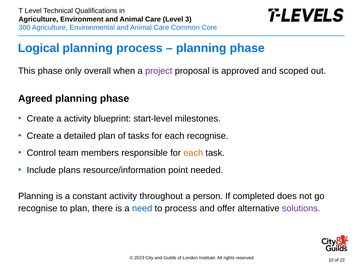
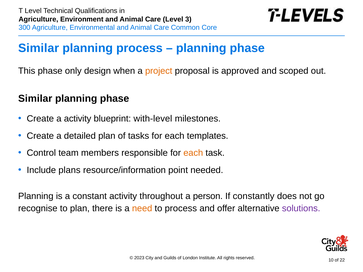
Logical at (39, 48): Logical -> Similar
overall: overall -> design
project colour: purple -> orange
Agreed at (35, 99): Agreed -> Similar
start-level: start-level -> with-level
each recognise: recognise -> templates
completed: completed -> constantly
need colour: blue -> orange
